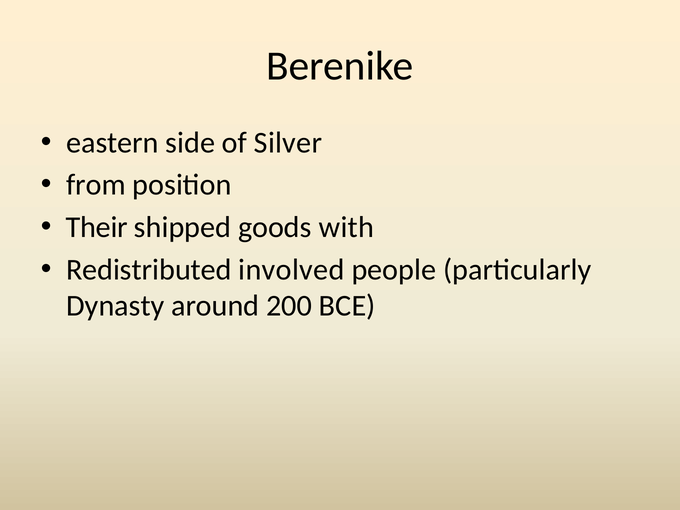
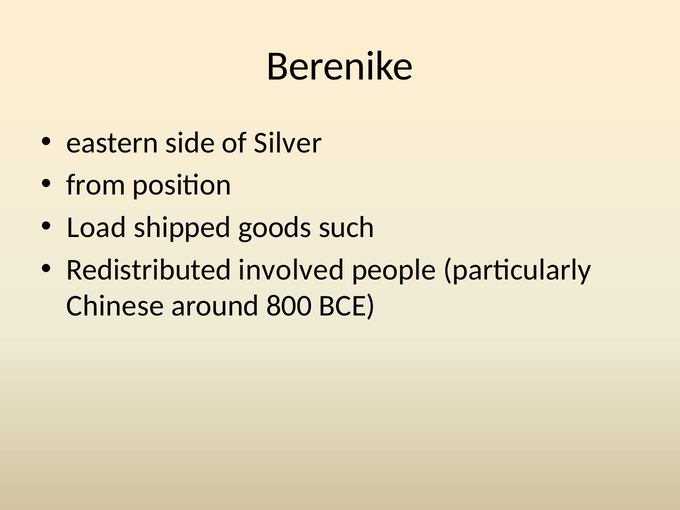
Their: Their -> Load
with: with -> such
Dynasty: Dynasty -> Chinese
200: 200 -> 800
